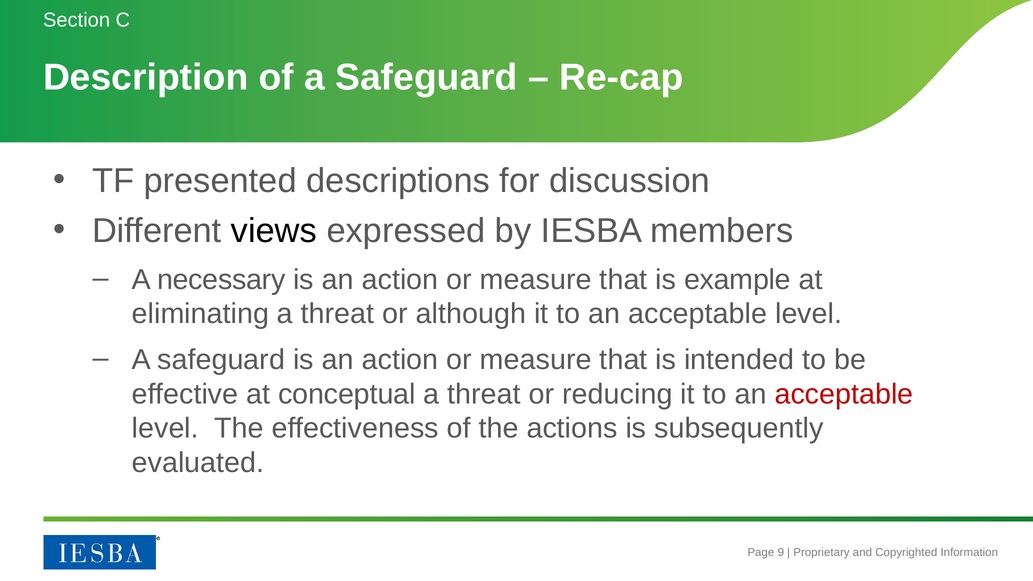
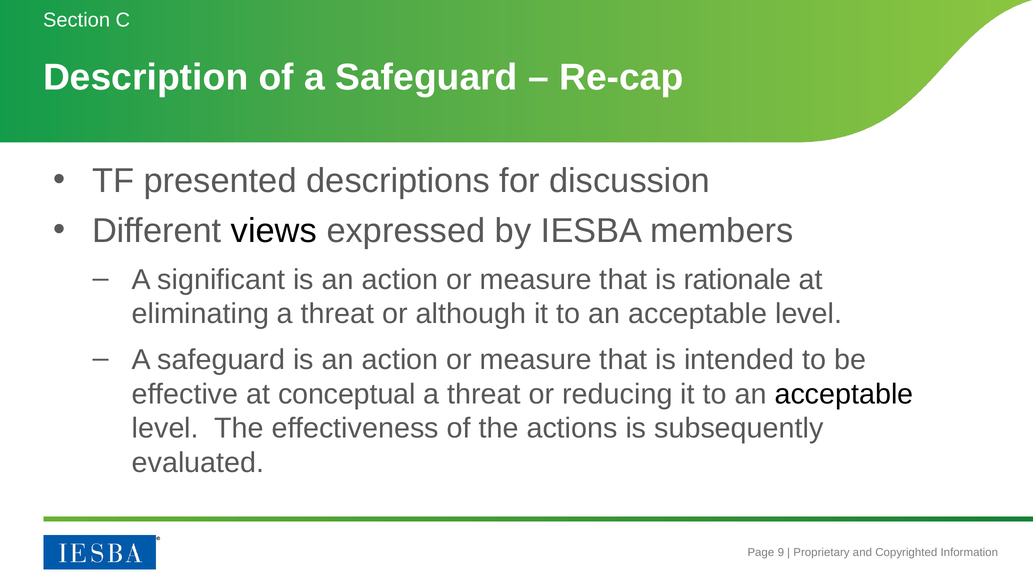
necessary: necessary -> significant
example: example -> rationale
acceptable at (844, 394) colour: red -> black
